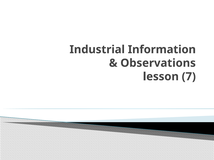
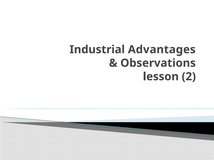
Information: Information -> Advantages
7: 7 -> 2
